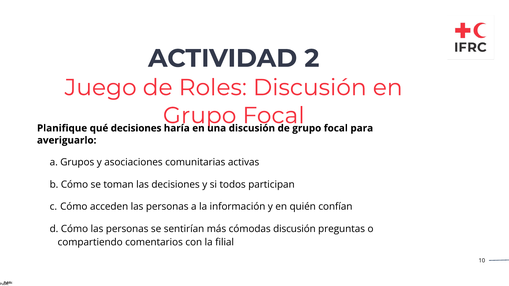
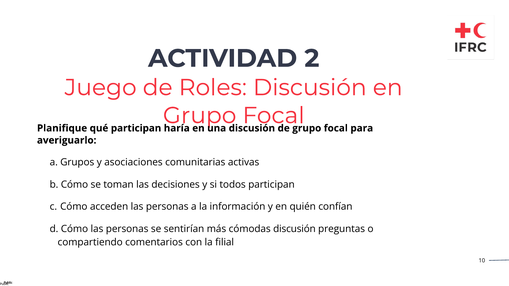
qué decisiones: decisiones -> participan
